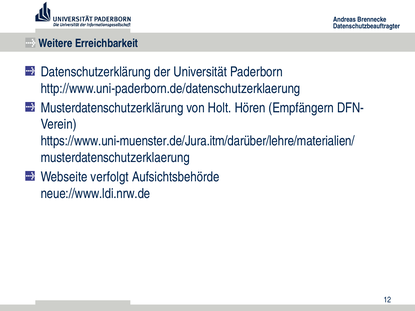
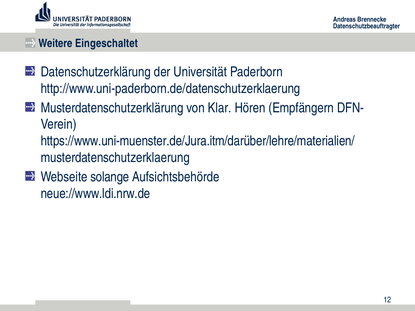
Erreichbarkeit: Erreichbarkeit -> Eingeschaltet
Holt: Holt -> Klar
verfolgt: verfolgt -> solange
